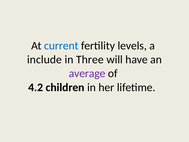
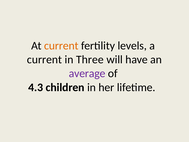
current at (61, 46) colour: blue -> orange
include at (44, 59): include -> current
4.2: 4.2 -> 4.3
